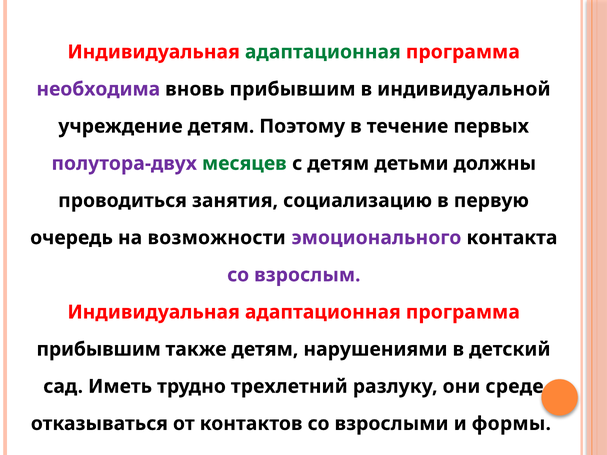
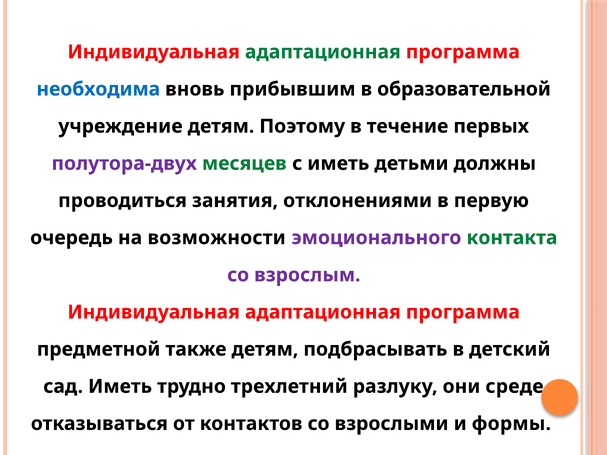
необходима colour: purple -> blue
индивидуальной: индивидуальной -> образовательной
с детям: детям -> иметь
социализацию: социализацию -> отклонениями
контакта colour: black -> green
прибывшим at (99, 349): прибывшим -> предметной
нарушениями: нарушениями -> подбрасывать
